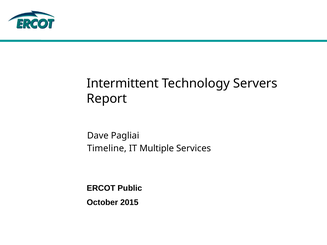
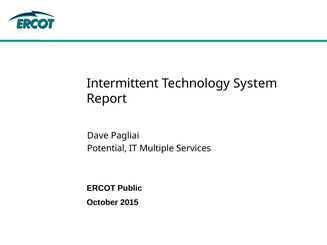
Servers: Servers -> System
Timeline: Timeline -> Potential
